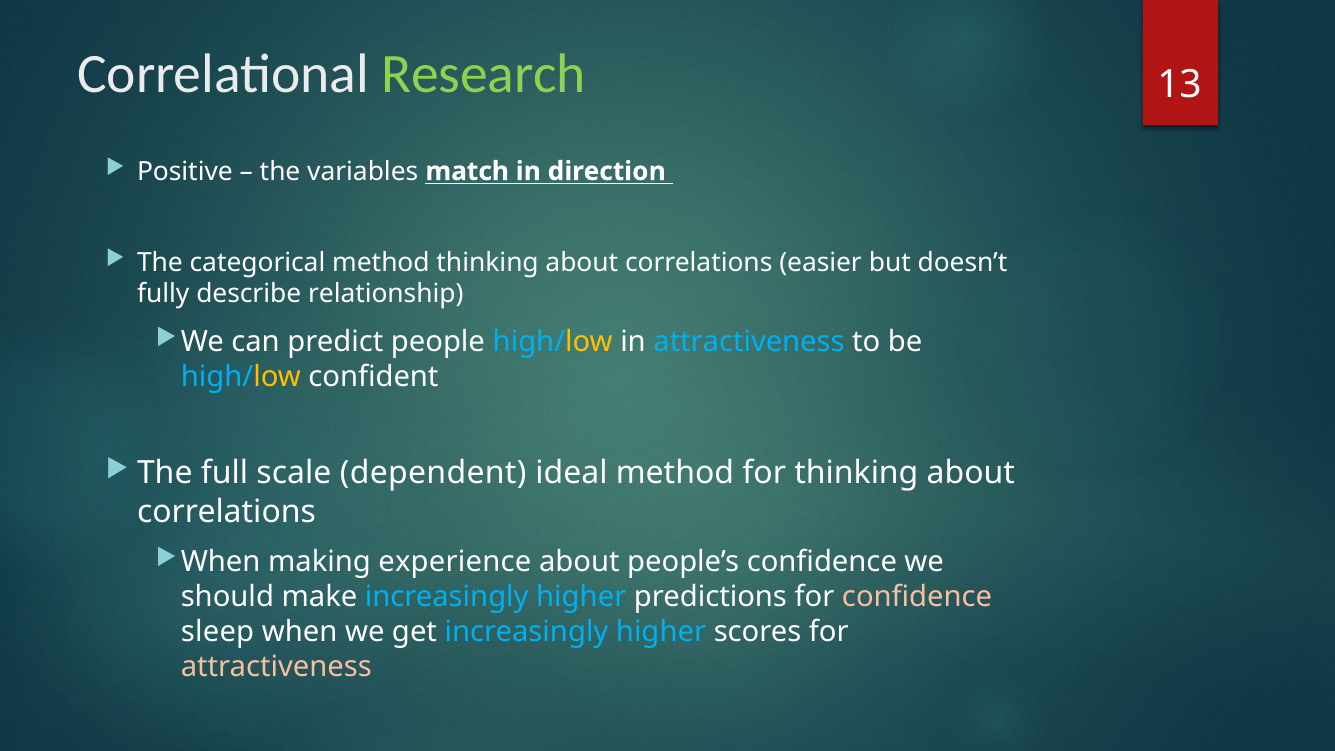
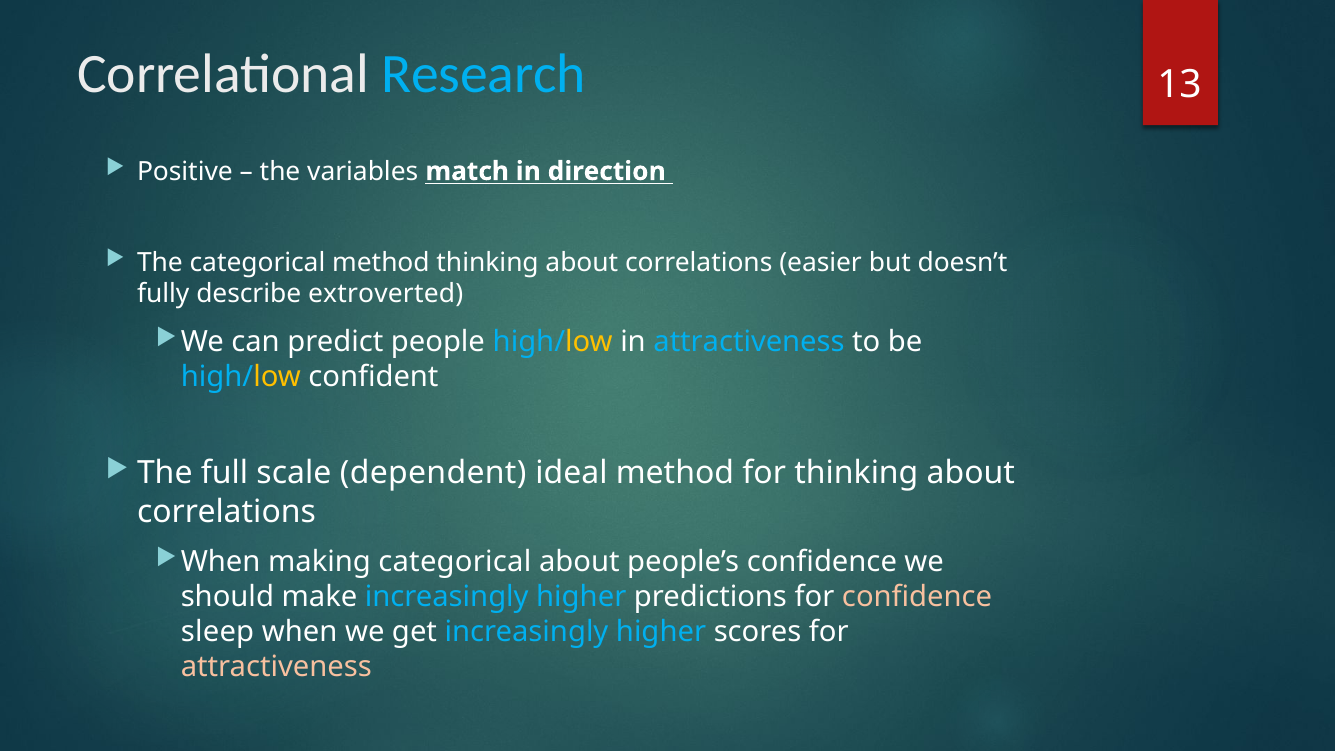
Research colour: light green -> light blue
relationship: relationship -> extroverted
making experience: experience -> categorical
